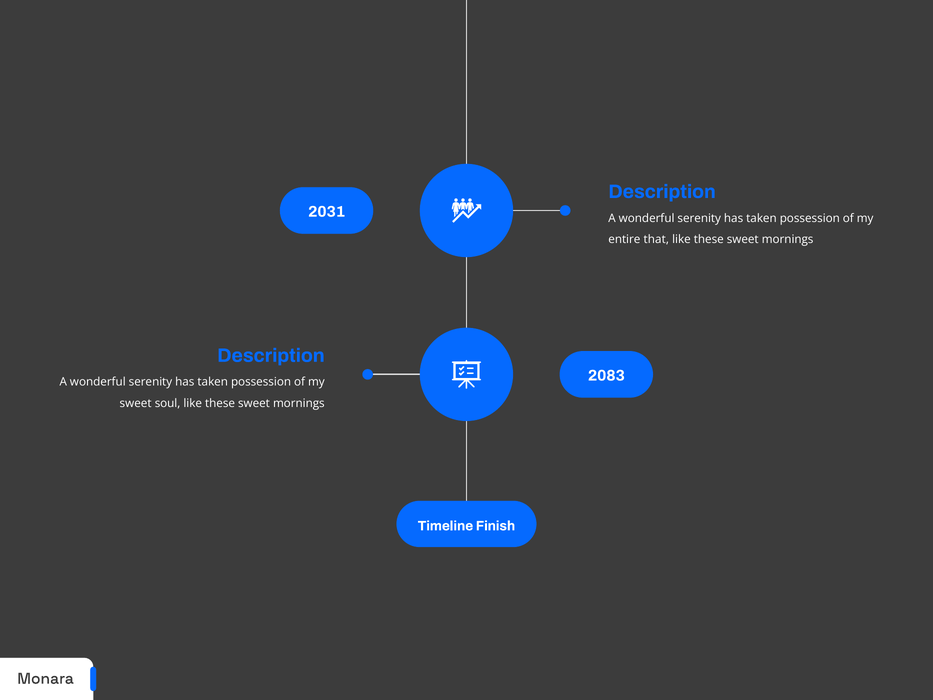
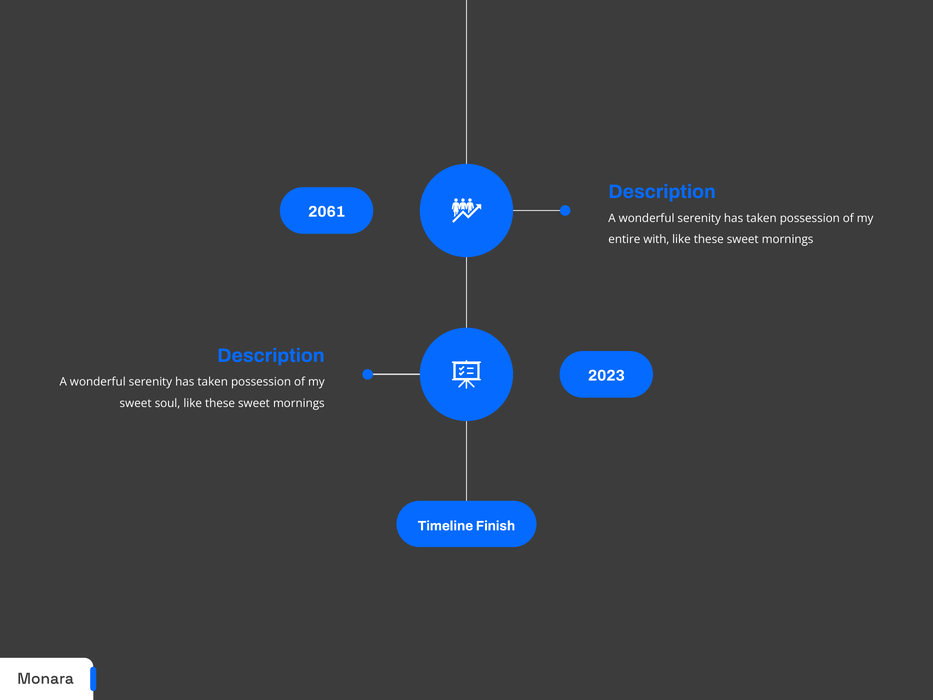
2031: 2031 -> 2061
that: that -> with
2083: 2083 -> 2023
